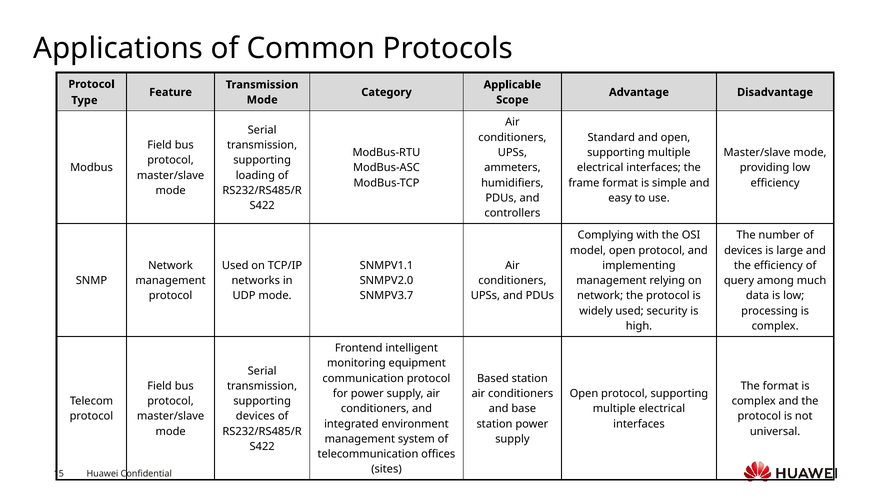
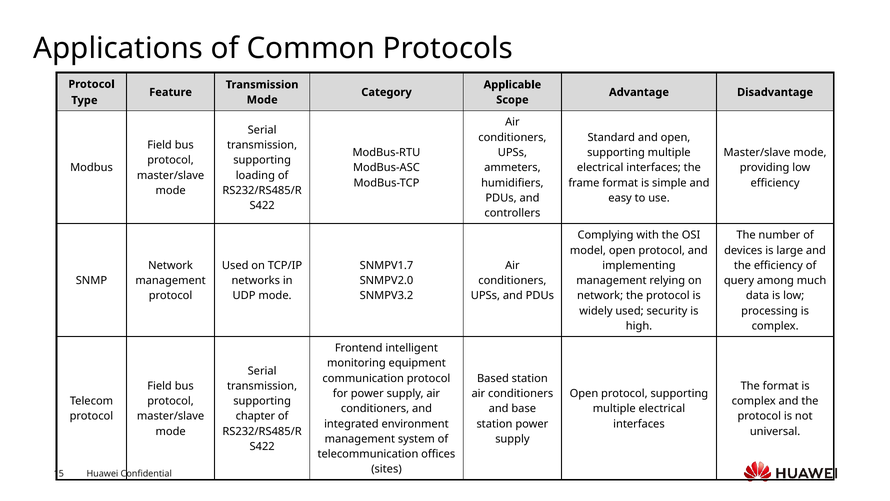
SNMPV1.1: SNMPV1.1 -> SNMPV1.7
SNMPV3.7: SNMPV3.7 -> SNMPV3.2
devices at (255, 416): devices -> chapter
